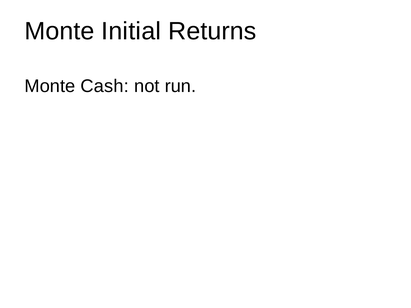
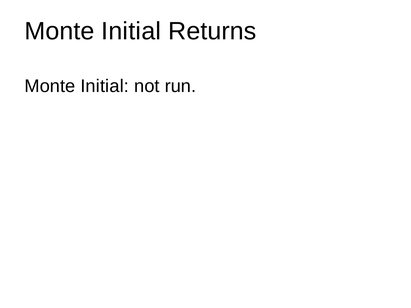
Cash at (105, 86): Cash -> Initial
